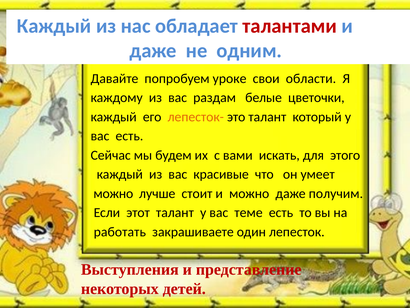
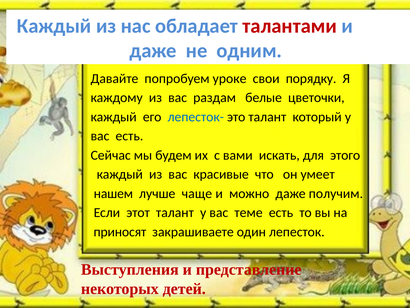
области: области -> порядку
лепесток- colour: orange -> blue
можно at (113, 193): можно -> нашем
стоит: стоит -> чаще
работать: работать -> приносят
